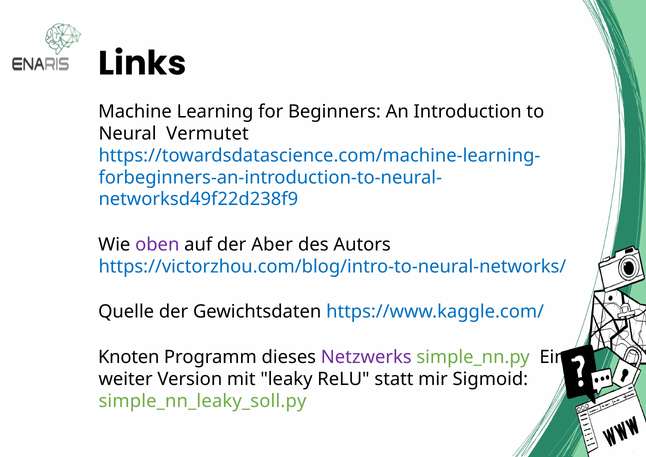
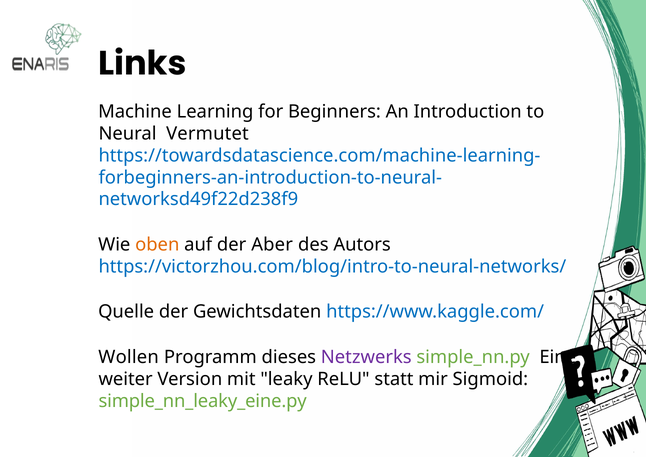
oben colour: purple -> orange
Knoten: Knoten -> Wollen
simple_nn_leaky_soll.py: simple_nn_leaky_soll.py -> simple_nn_leaky_eine.py
